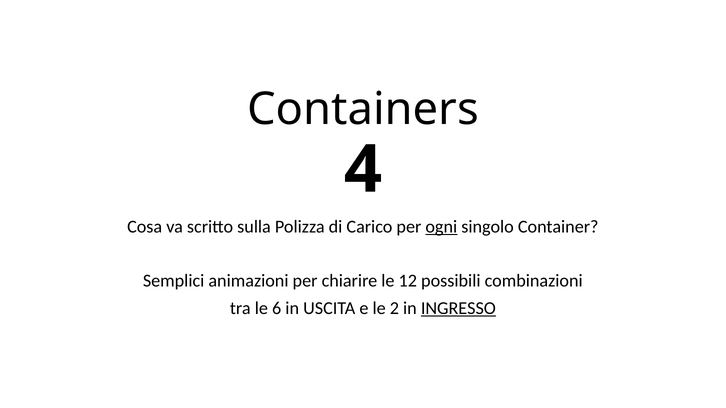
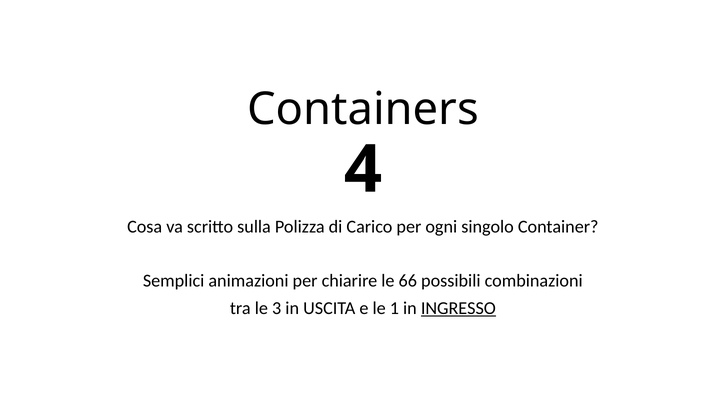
ogni underline: present -> none
12: 12 -> 66
6: 6 -> 3
2: 2 -> 1
